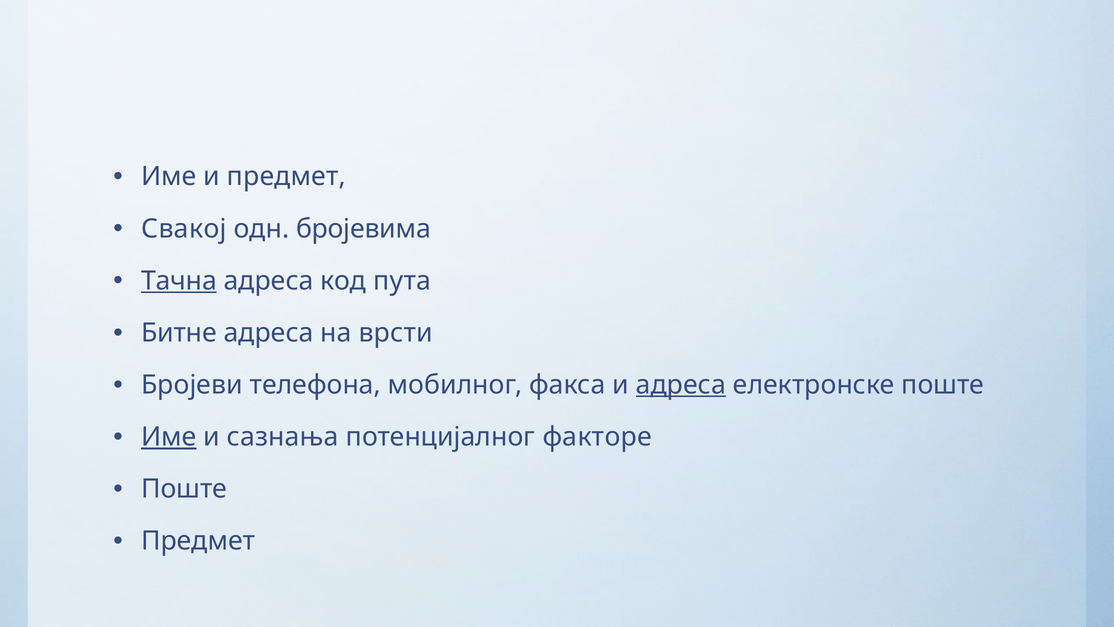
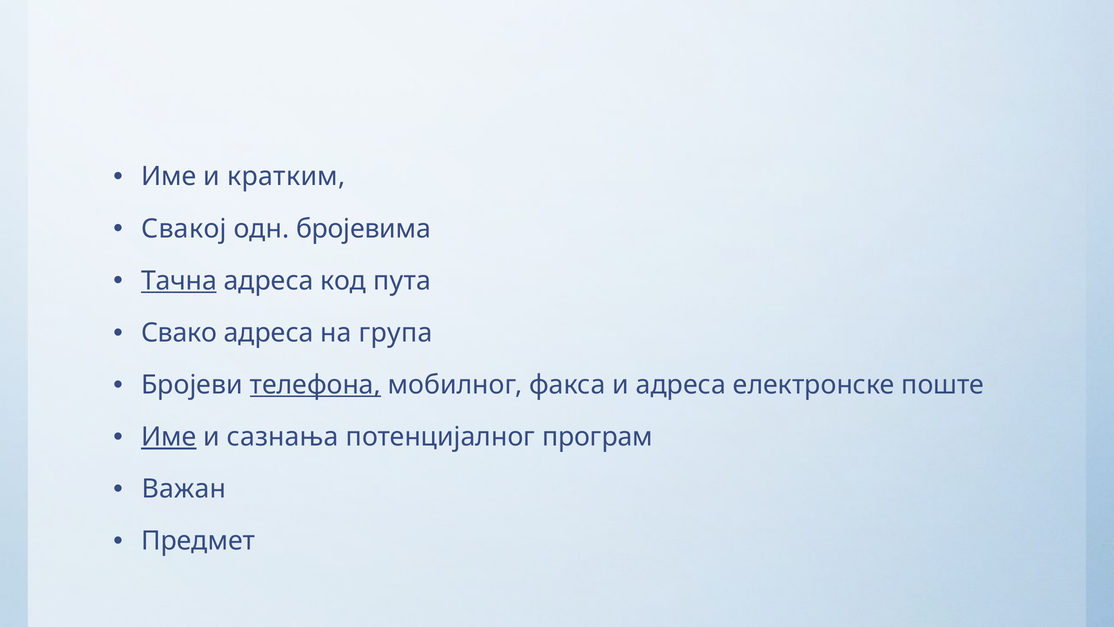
и предмет: предмет -> кратким
Битне: Битне -> Свако
врсти: врсти -> група
телефона underline: none -> present
адреса at (681, 385) underline: present -> none
факторе: факторе -> програм
Поште at (184, 489): Поште -> Важан
